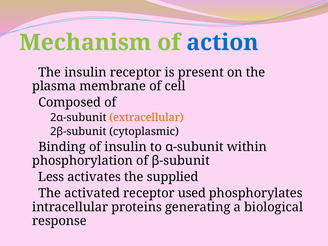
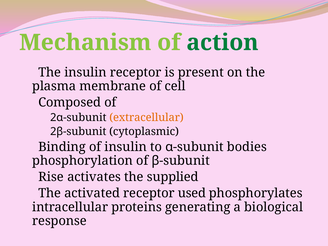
action colour: blue -> green
within: within -> bodies
Less: Less -> Rise
